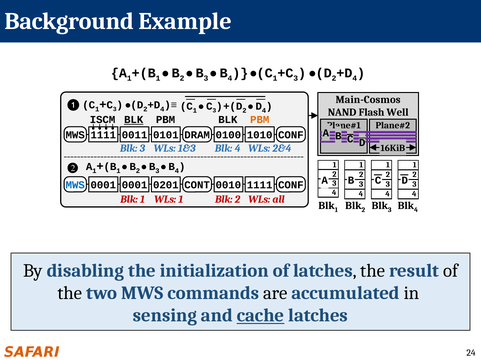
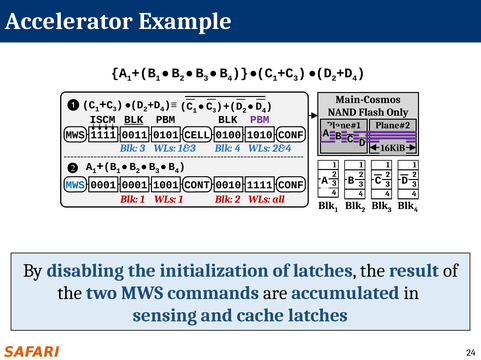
Background: Background -> Accelerator
Well: Well -> Only
PBM at (260, 120) colour: orange -> purple
DRAM: DRAM -> CELL
0201: 0201 -> 1001
cache underline: present -> none
